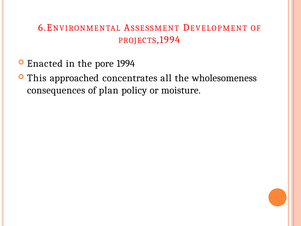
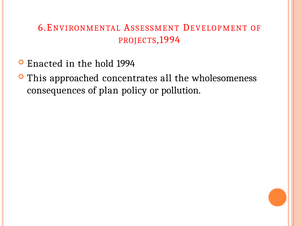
pore: pore -> hold
moisture: moisture -> pollution
